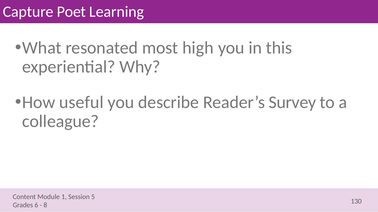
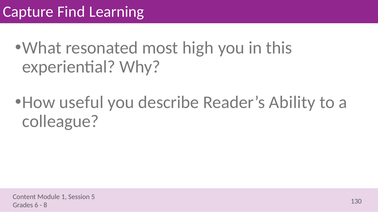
Poet: Poet -> Find
Survey: Survey -> Ability
